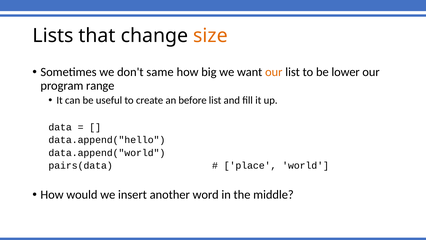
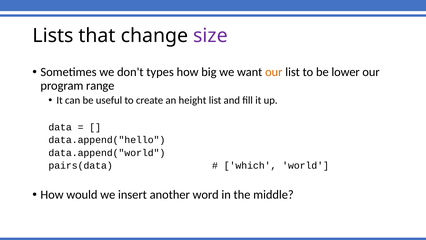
size colour: orange -> purple
same: same -> types
before: before -> height
place: place -> which
